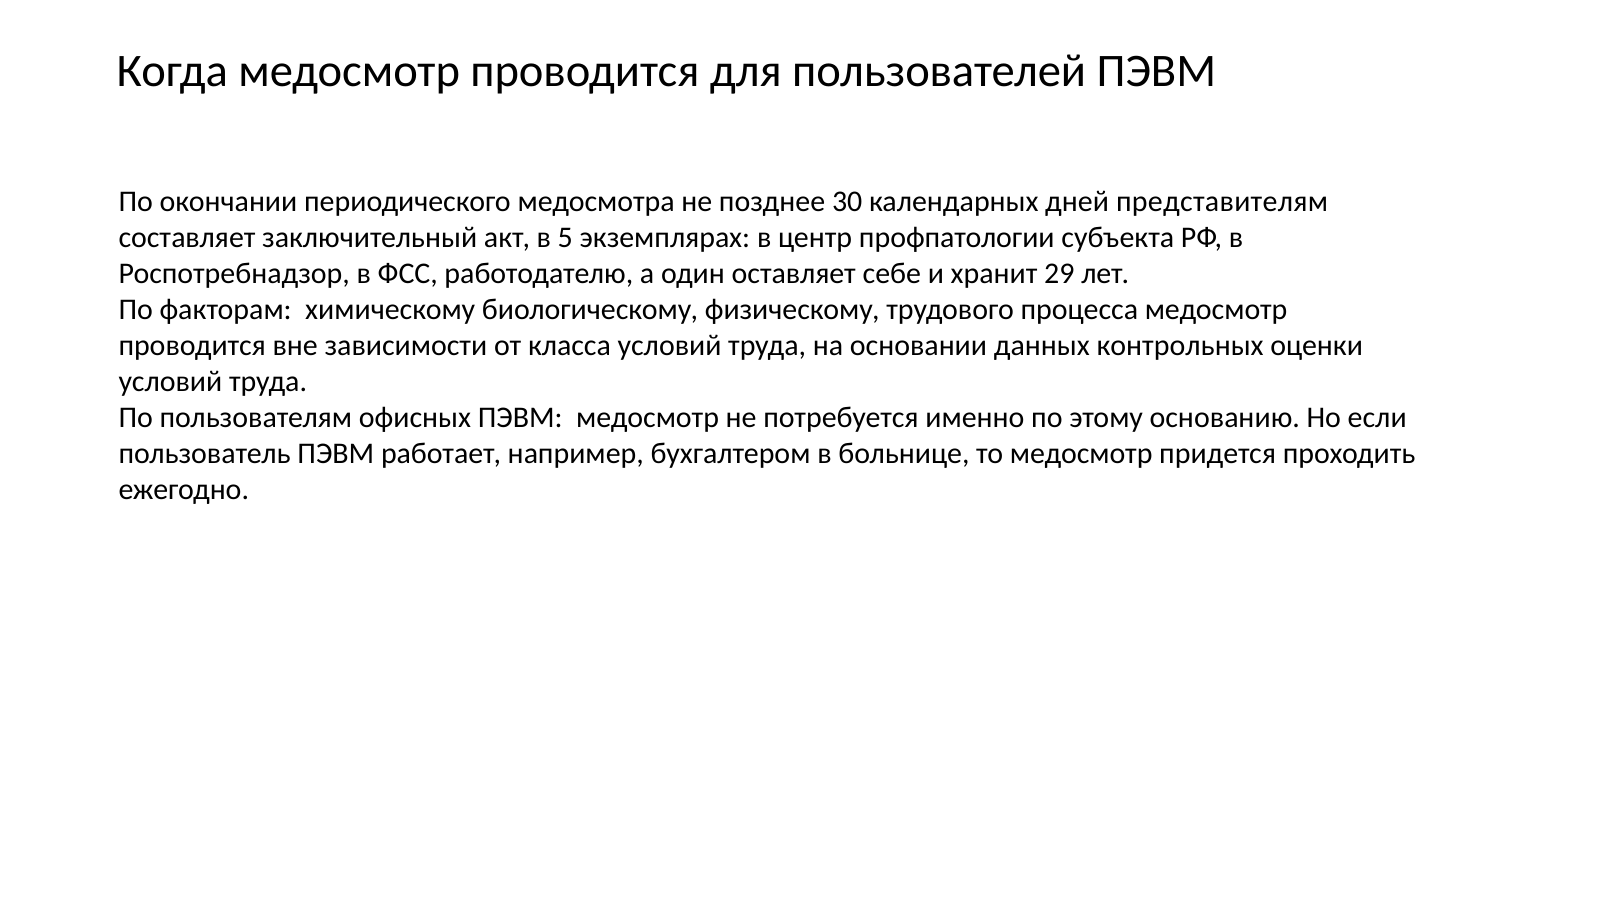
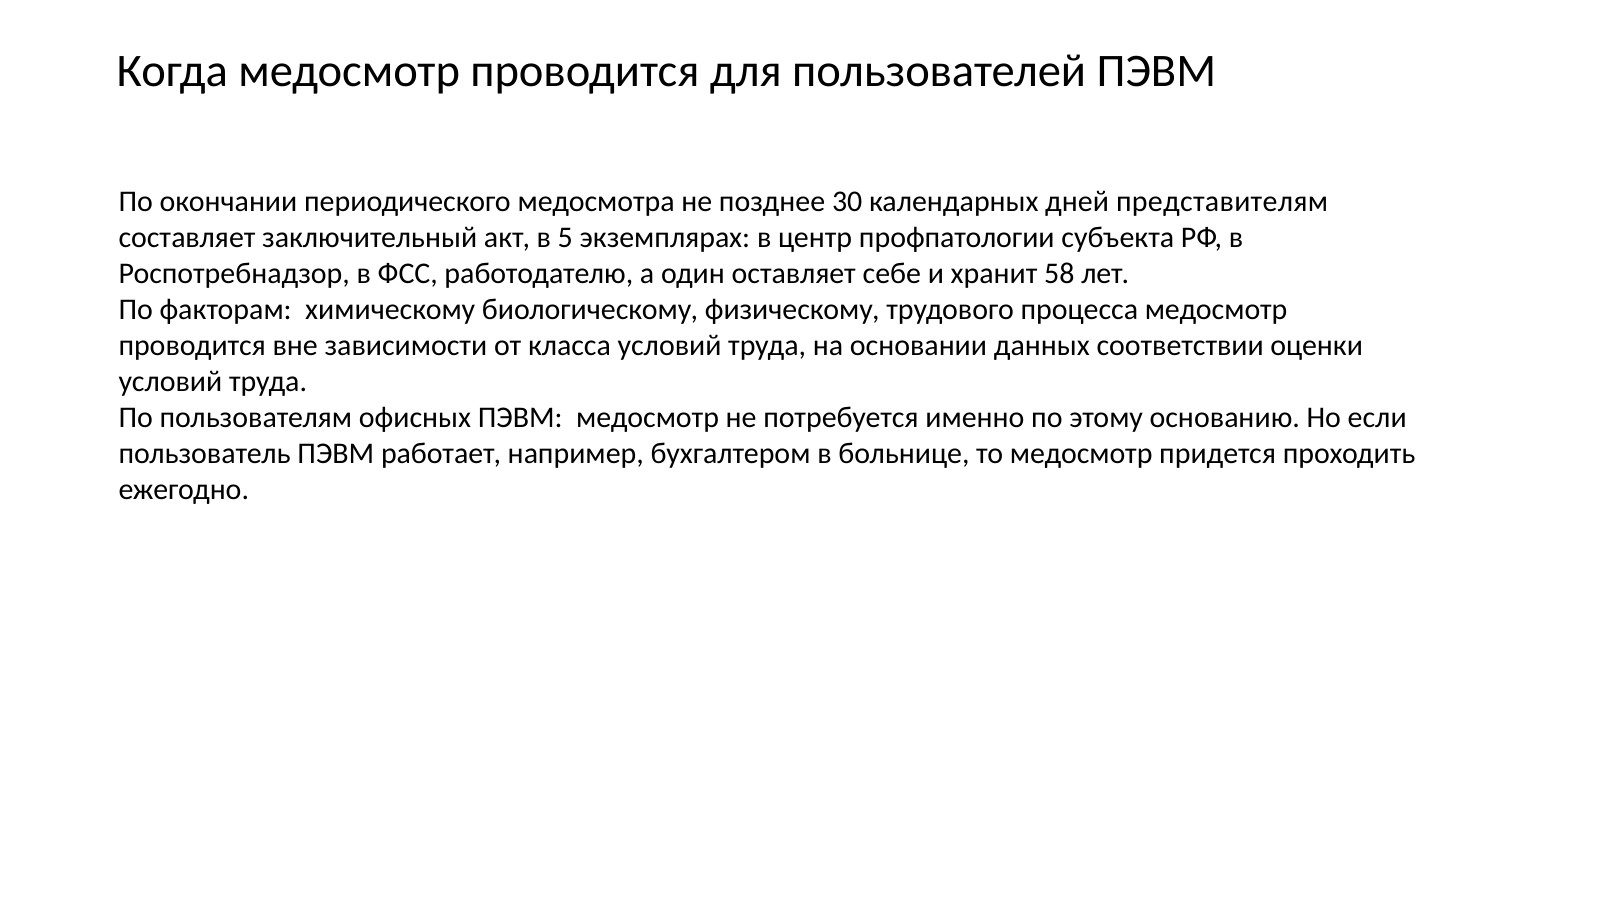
29: 29 -> 58
контрольных: контрольных -> соответствии
